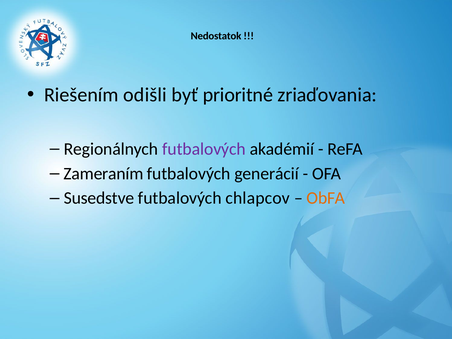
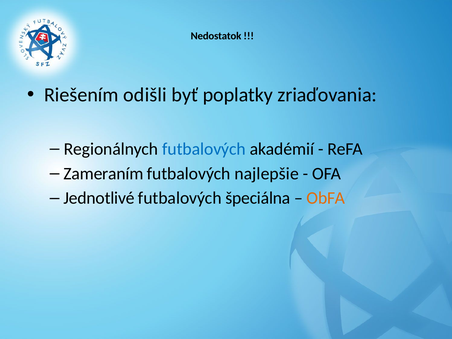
prioritné: prioritné -> poplatky
futbalových at (204, 149) colour: purple -> blue
generácií: generácií -> najlepšie
Susedstve: Susedstve -> Jednotlivé
chlapcov: chlapcov -> špeciálna
